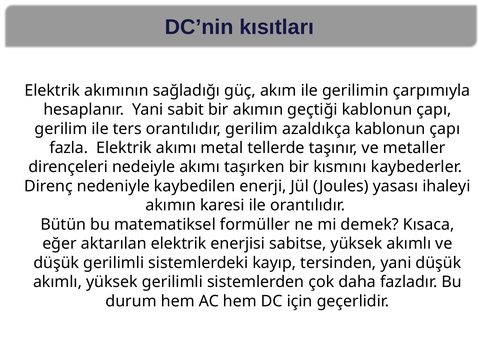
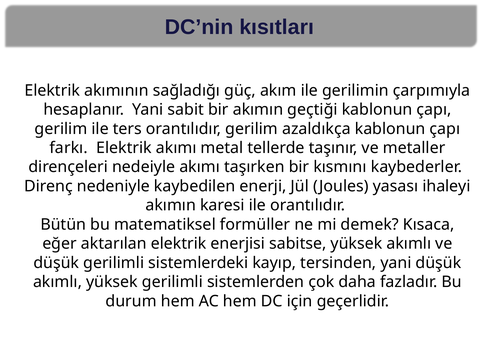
fazla: fazla -> farkı
